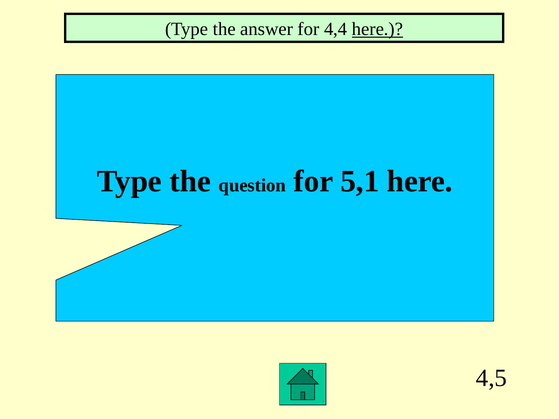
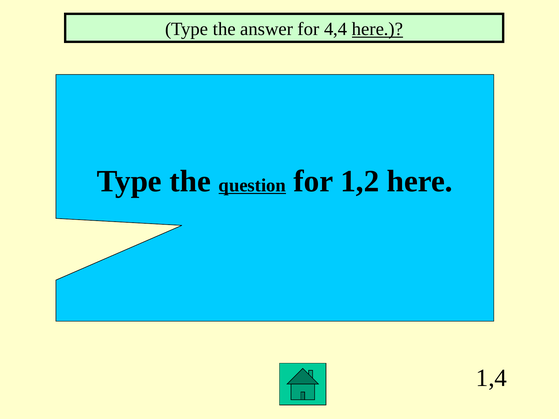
question underline: none -> present
5,1: 5,1 -> 1,2
4,5: 4,5 -> 1,4
